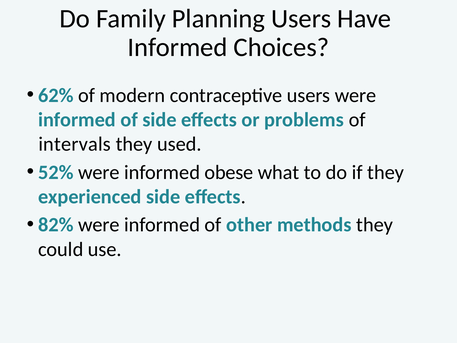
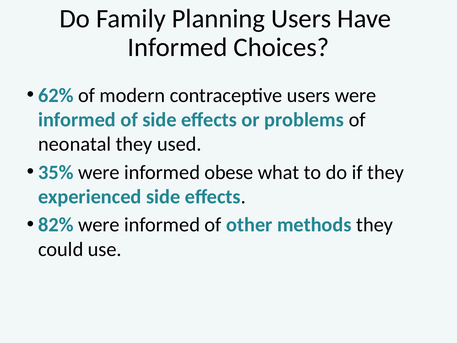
intervals: intervals -> neonatal
52%: 52% -> 35%
